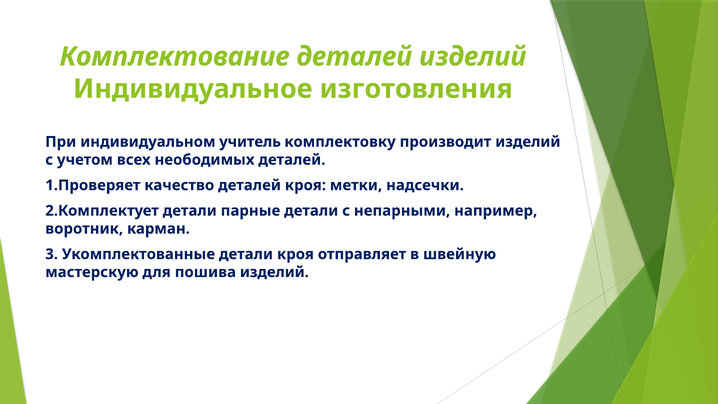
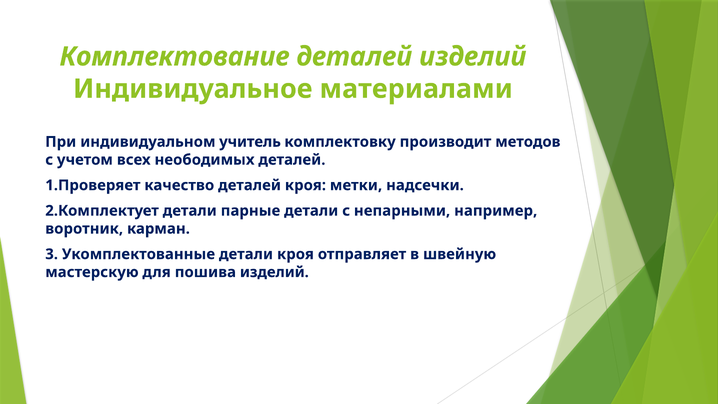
изготовления: изготовления -> материалами
производит изделий: изделий -> методов
